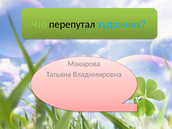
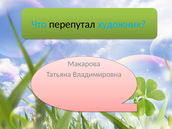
Что colour: light green -> light blue
